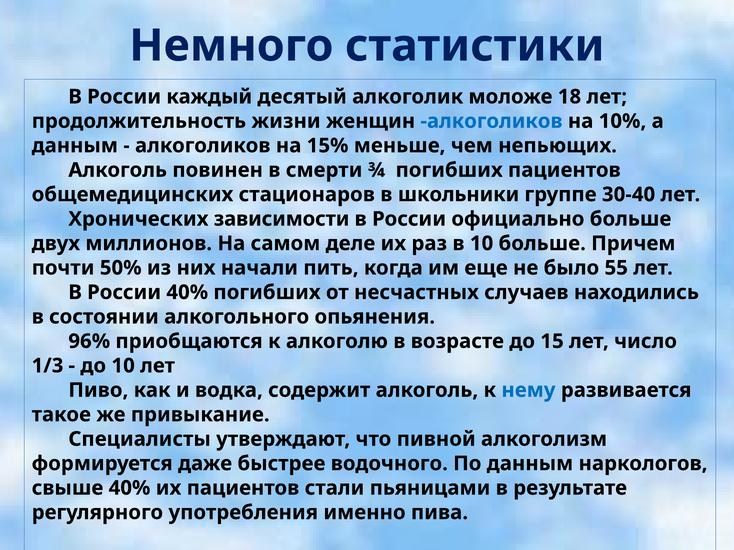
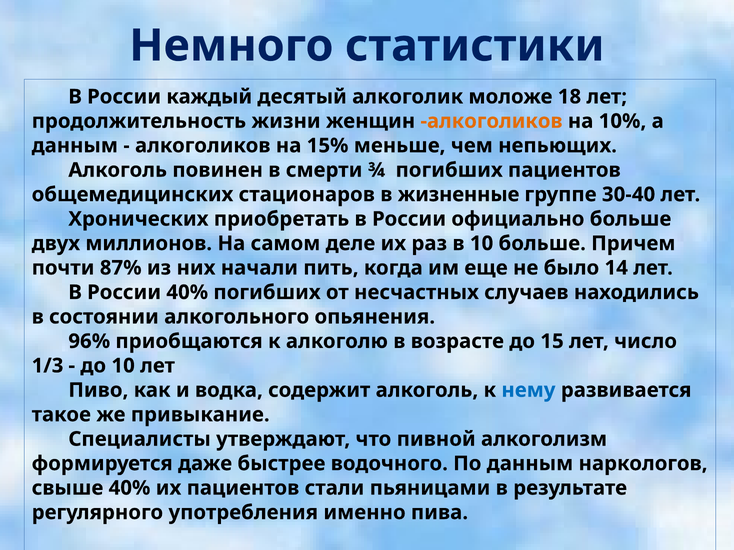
алкоголиков at (492, 121) colour: blue -> orange
школьники: школьники -> жизненные
зависимости: зависимости -> приобретать
50%: 50% -> 87%
55: 55 -> 14
